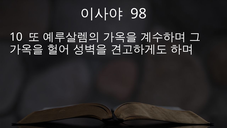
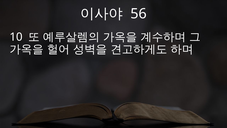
98: 98 -> 56
